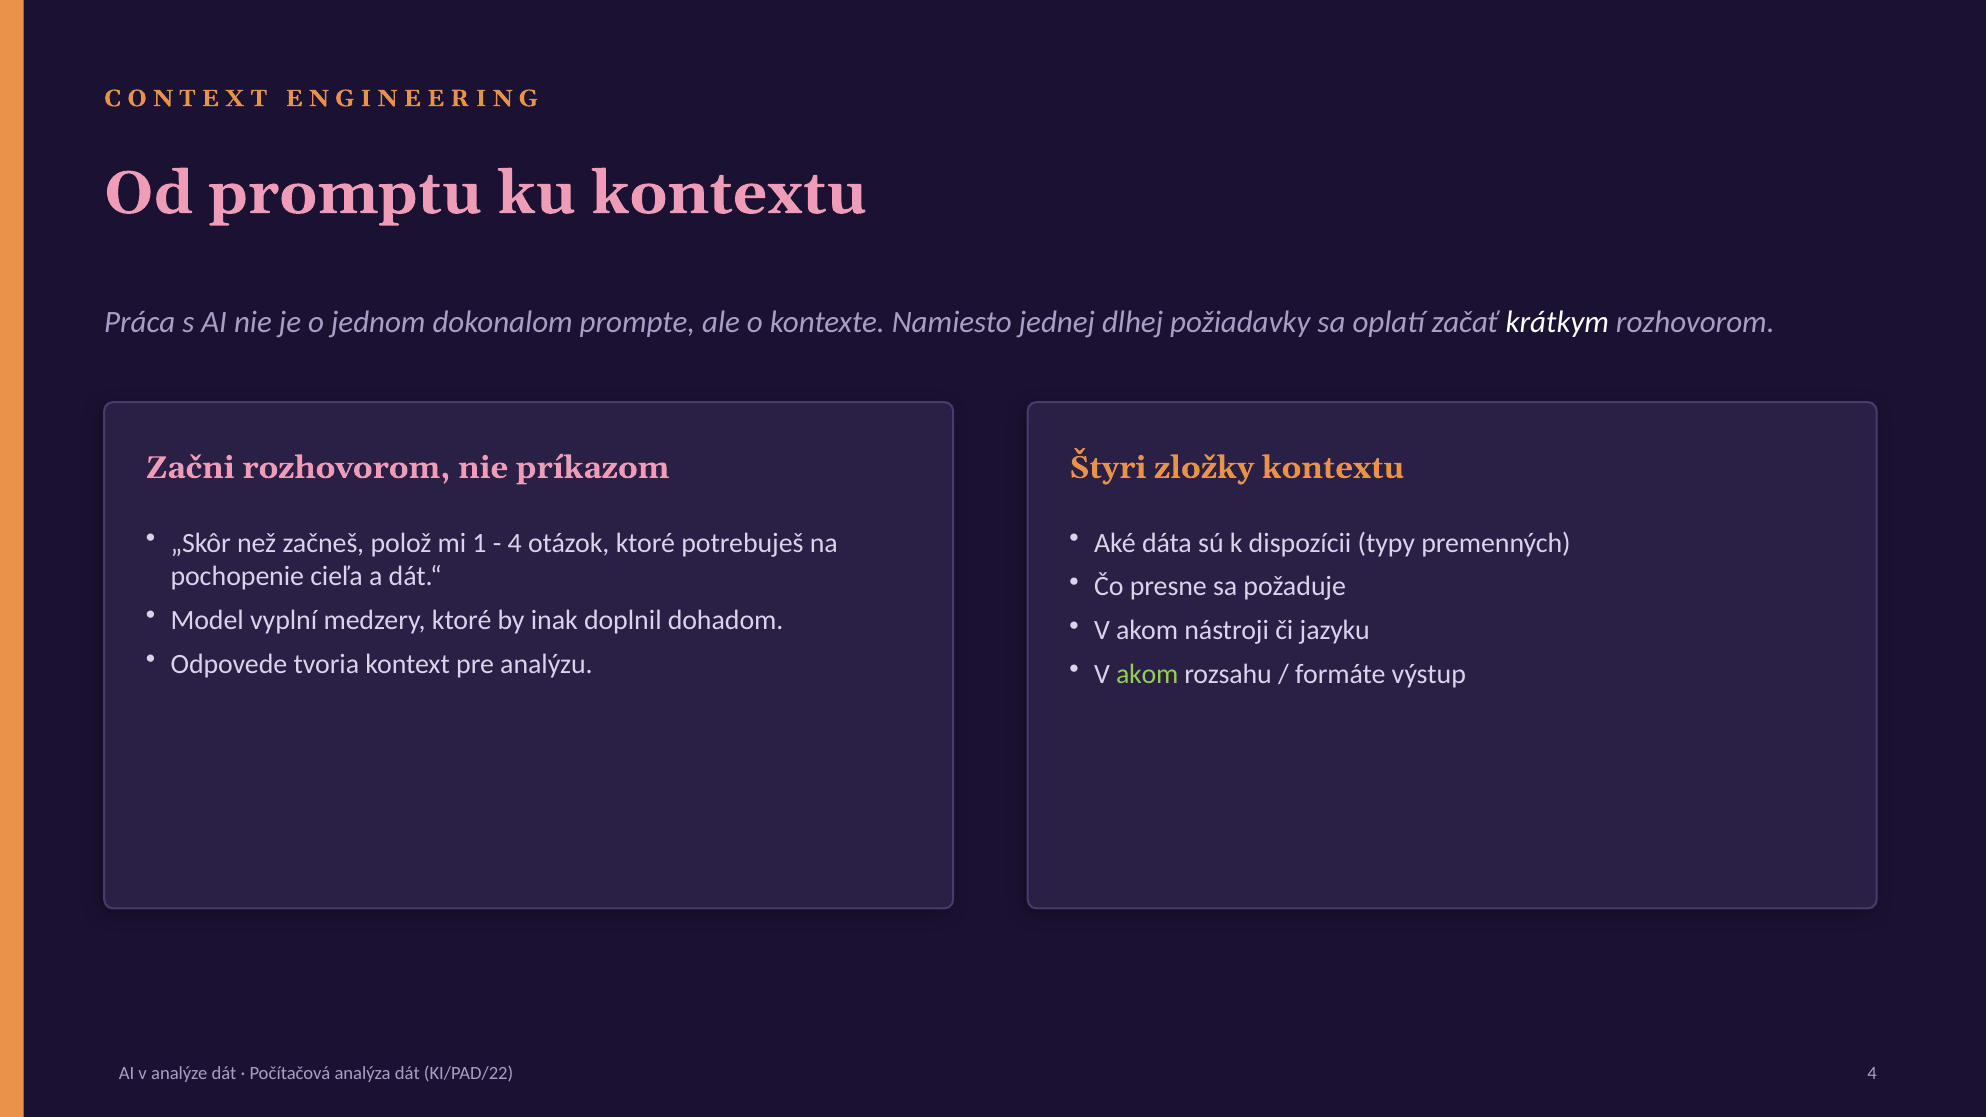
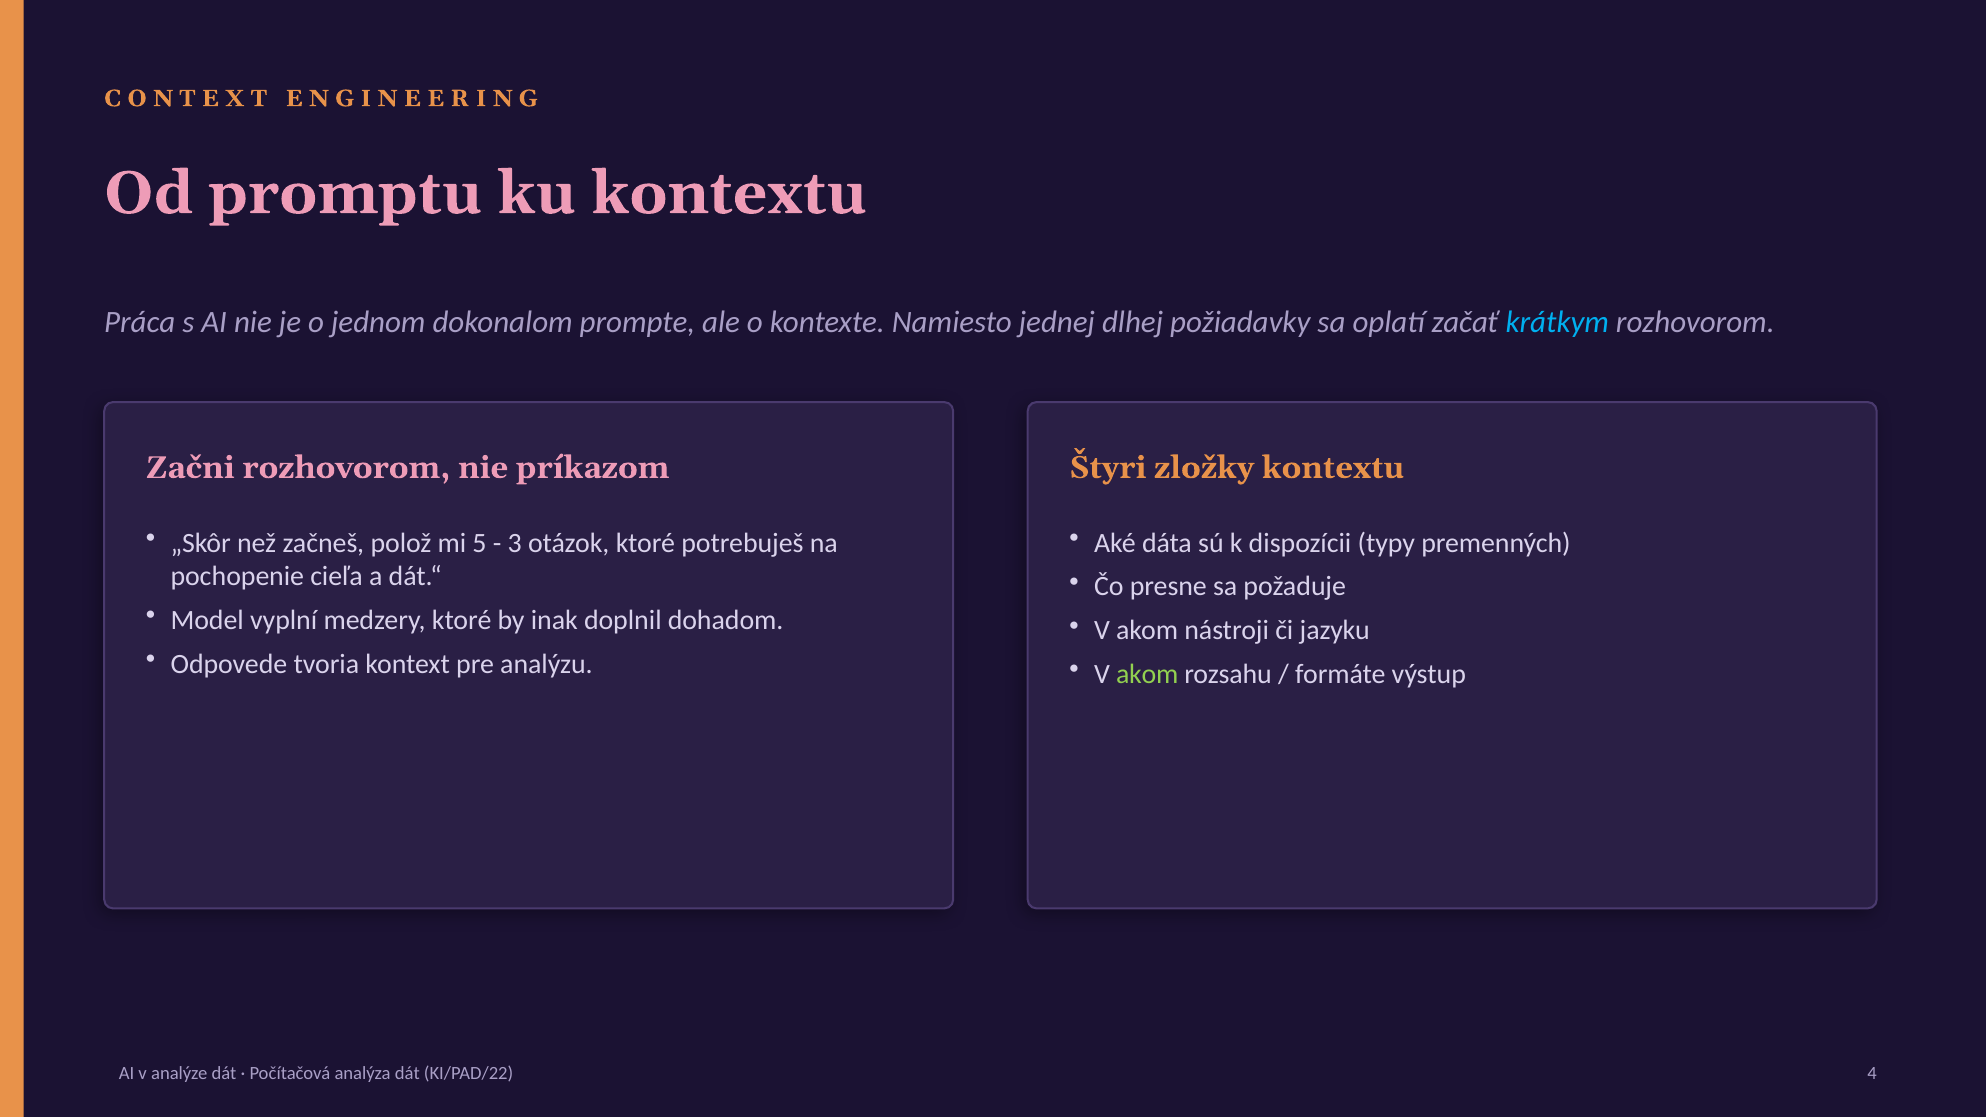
krátkym colour: white -> light blue
1: 1 -> 5
4 at (515, 543): 4 -> 3
